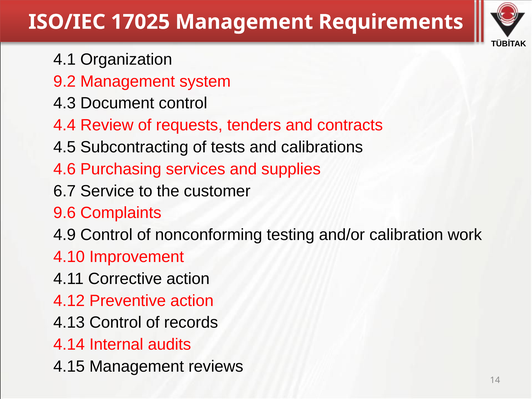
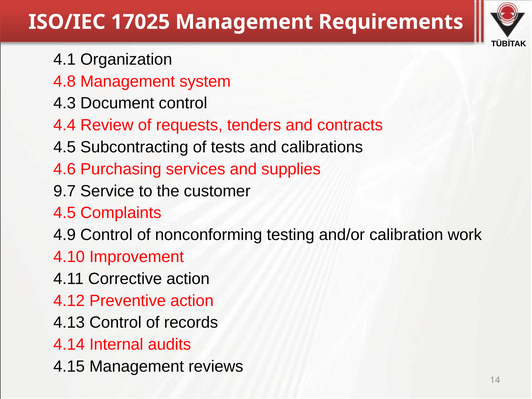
9.2: 9.2 -> 4.8
6.7: 6.7 -> 9.7
9.6 at (65, 213): 9.6 -> 4.5
